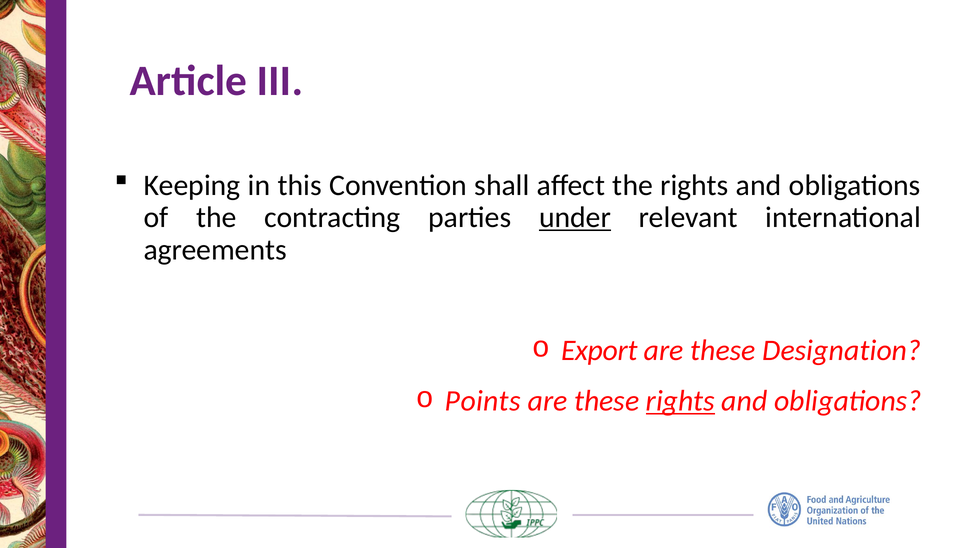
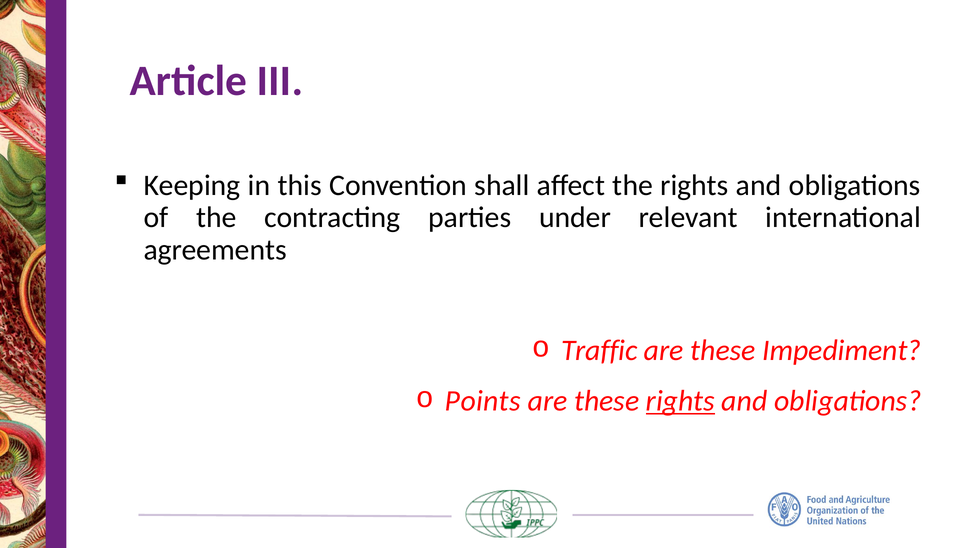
under underline: present -> none
Export: Export -> Traffic
Designation: Designation -> Impediment
